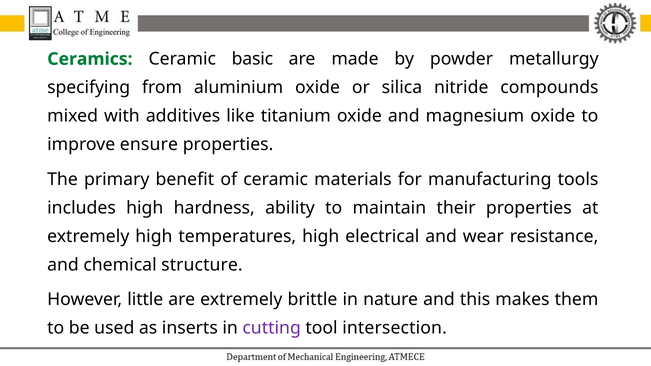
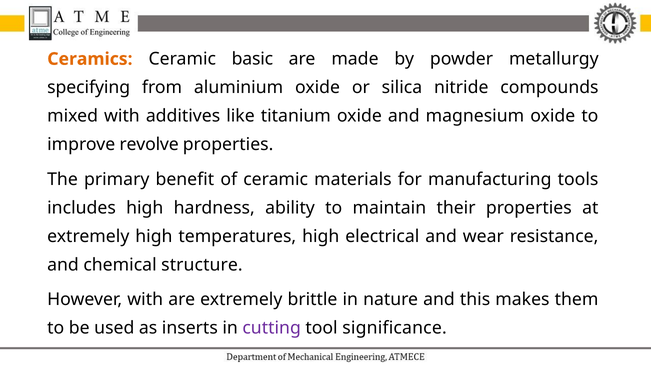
Ceramics colour: green -> orange
ensure: ensure -> revolve
However little: little -> with
intersection: intersection -> significance
